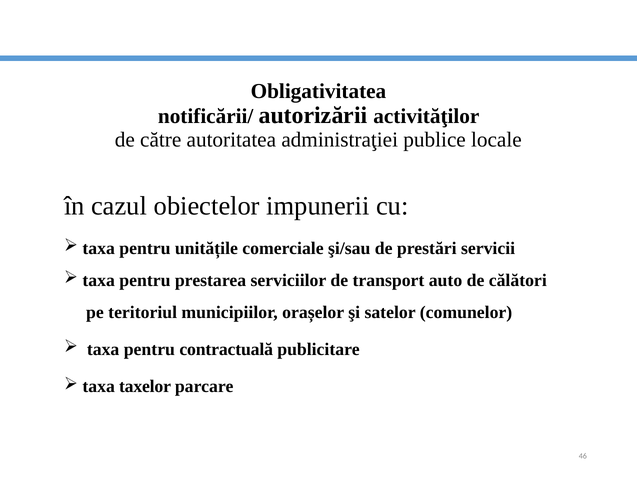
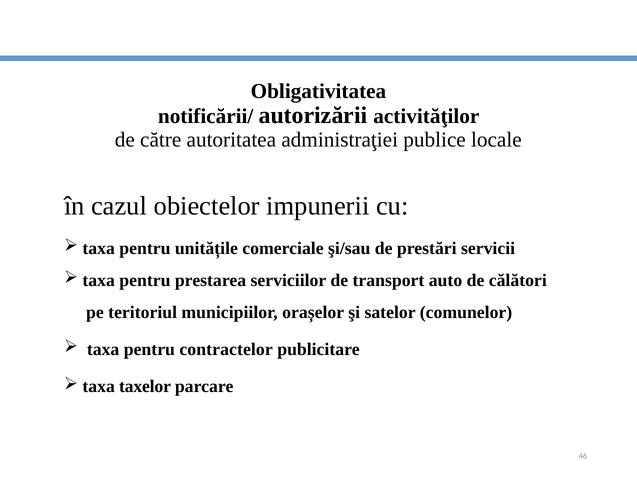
contractuală: contractuală -> contractelor
